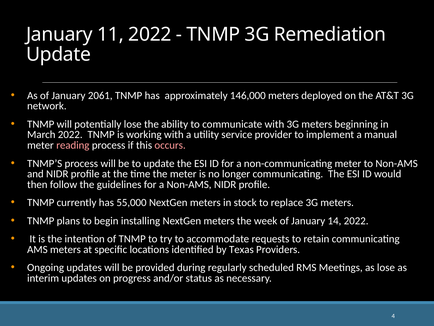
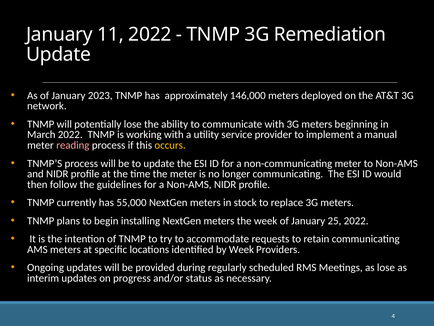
2061: 2061 -> 2023
occurs colour: pink -> yellow
14: 14 -> 25
by Texas: Texas -> Week
